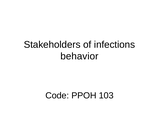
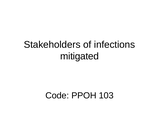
behavior: behavior -> mitigated
